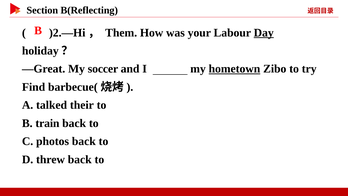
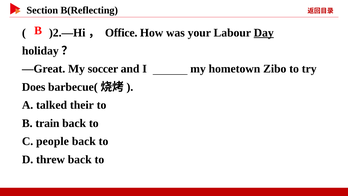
Them: Them -> Office
hometown underline: present -> none
Find: Find -> Does
photos: photos -> people
